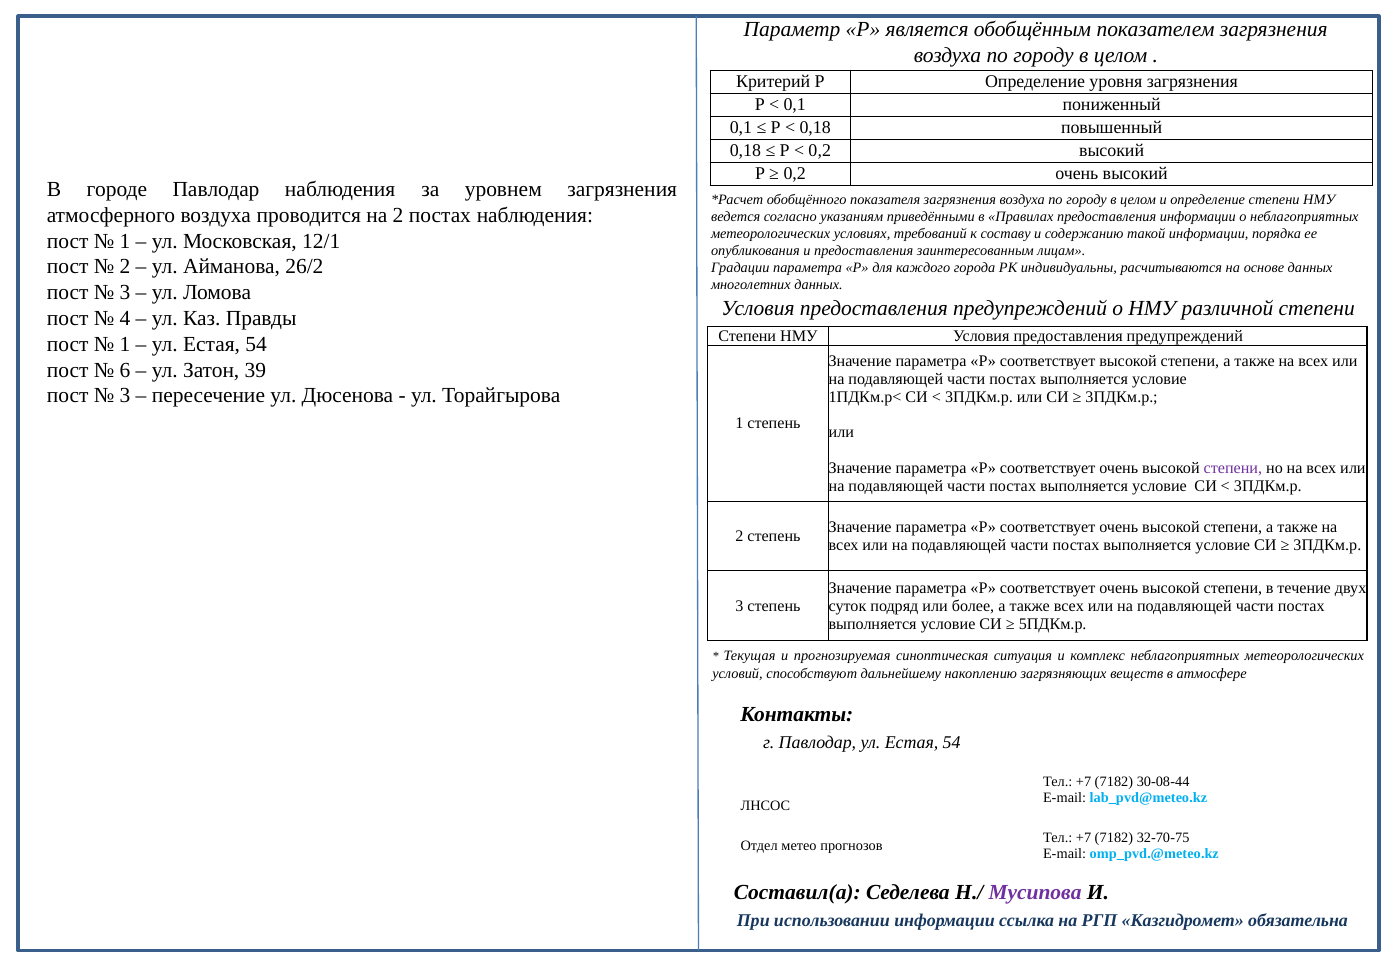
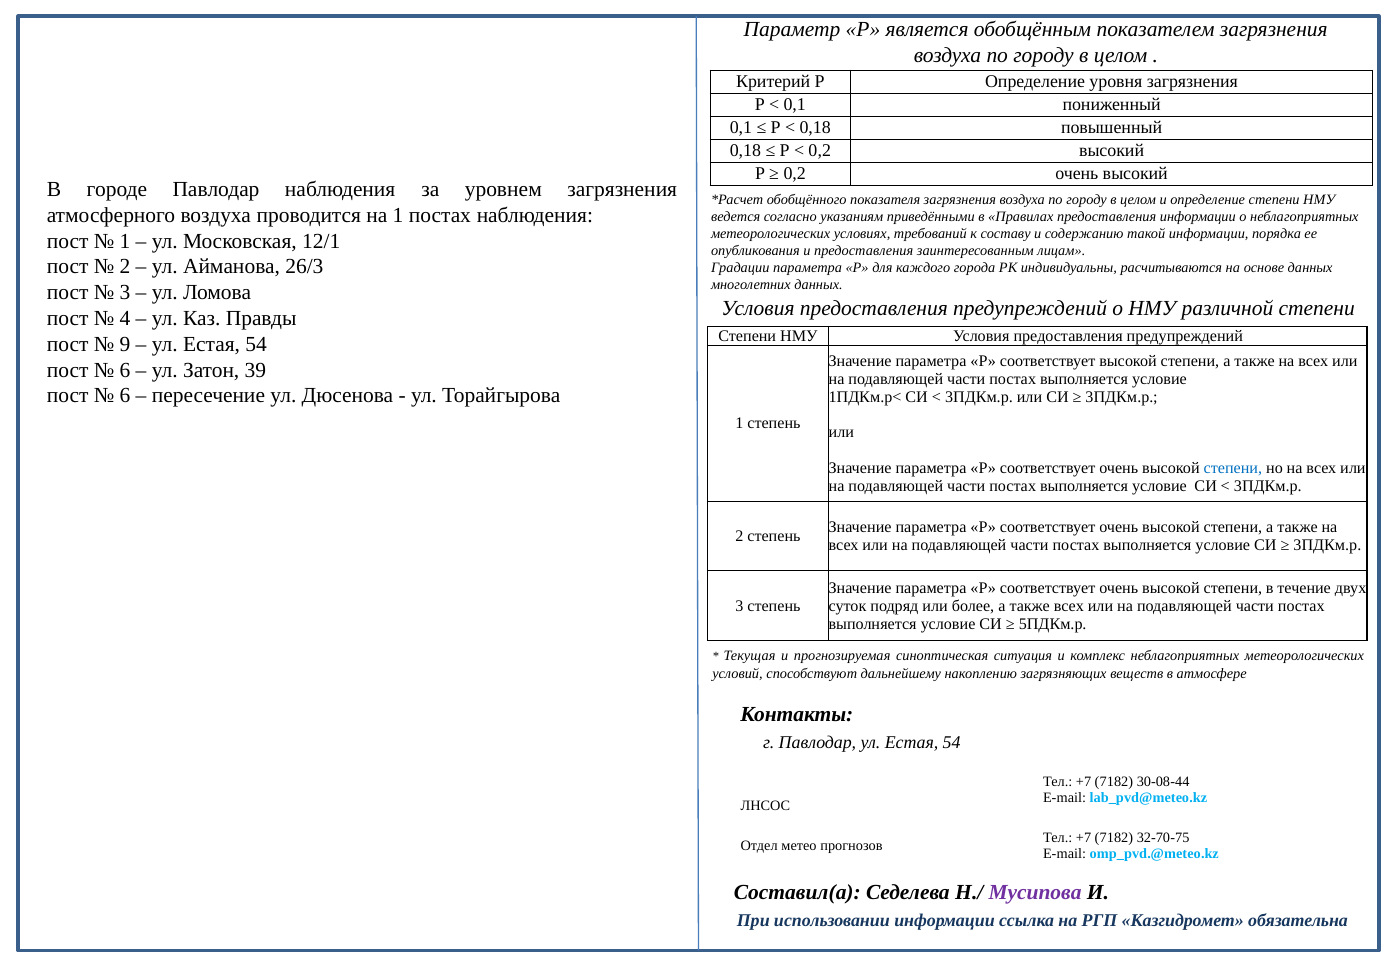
на 2: 2 -> 1
26/2: 26/2 -> 26/3
1 at (125, 344): 1 -> 9
3 at (125, 396): 3 -> 6
степени at (1233, 468) colour: purple -> blue
